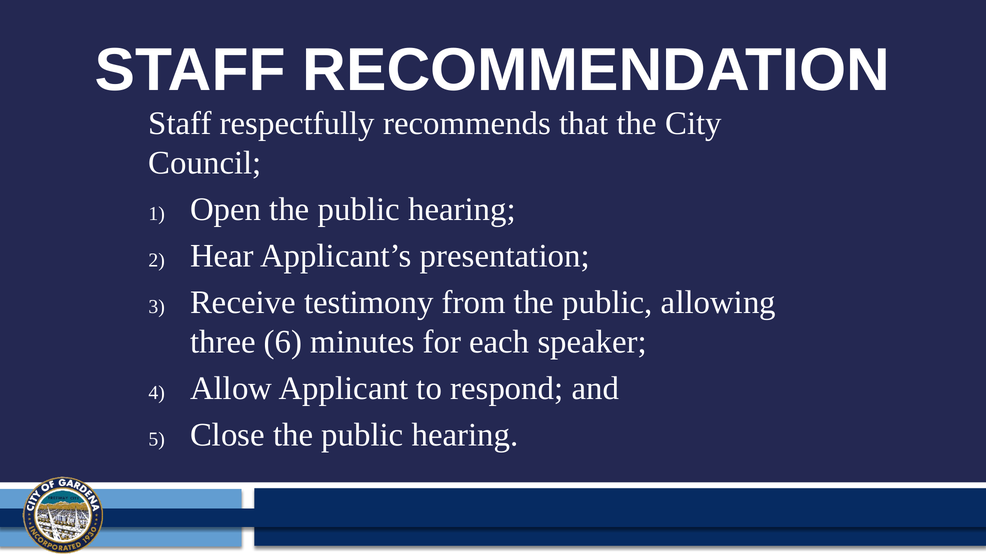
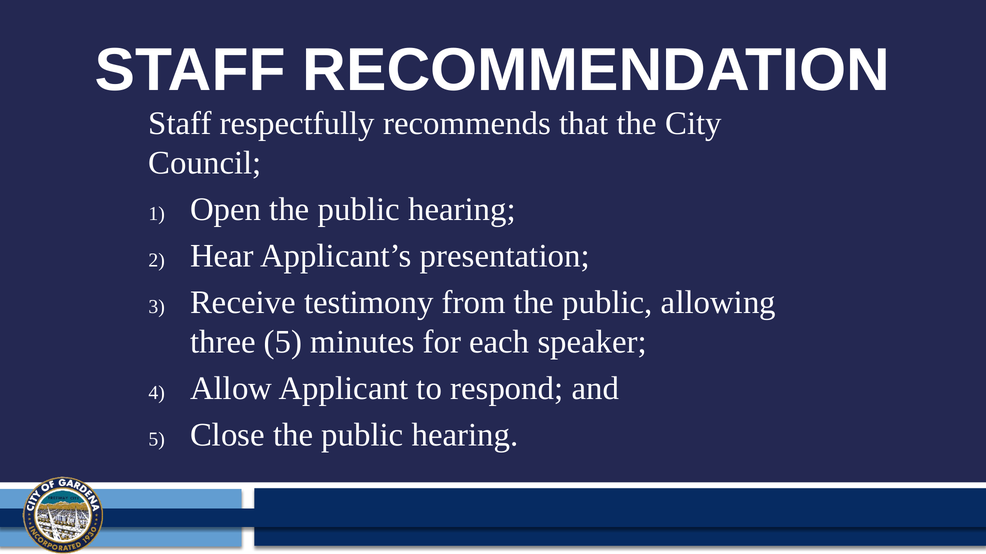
three 6: 6 -> 5
